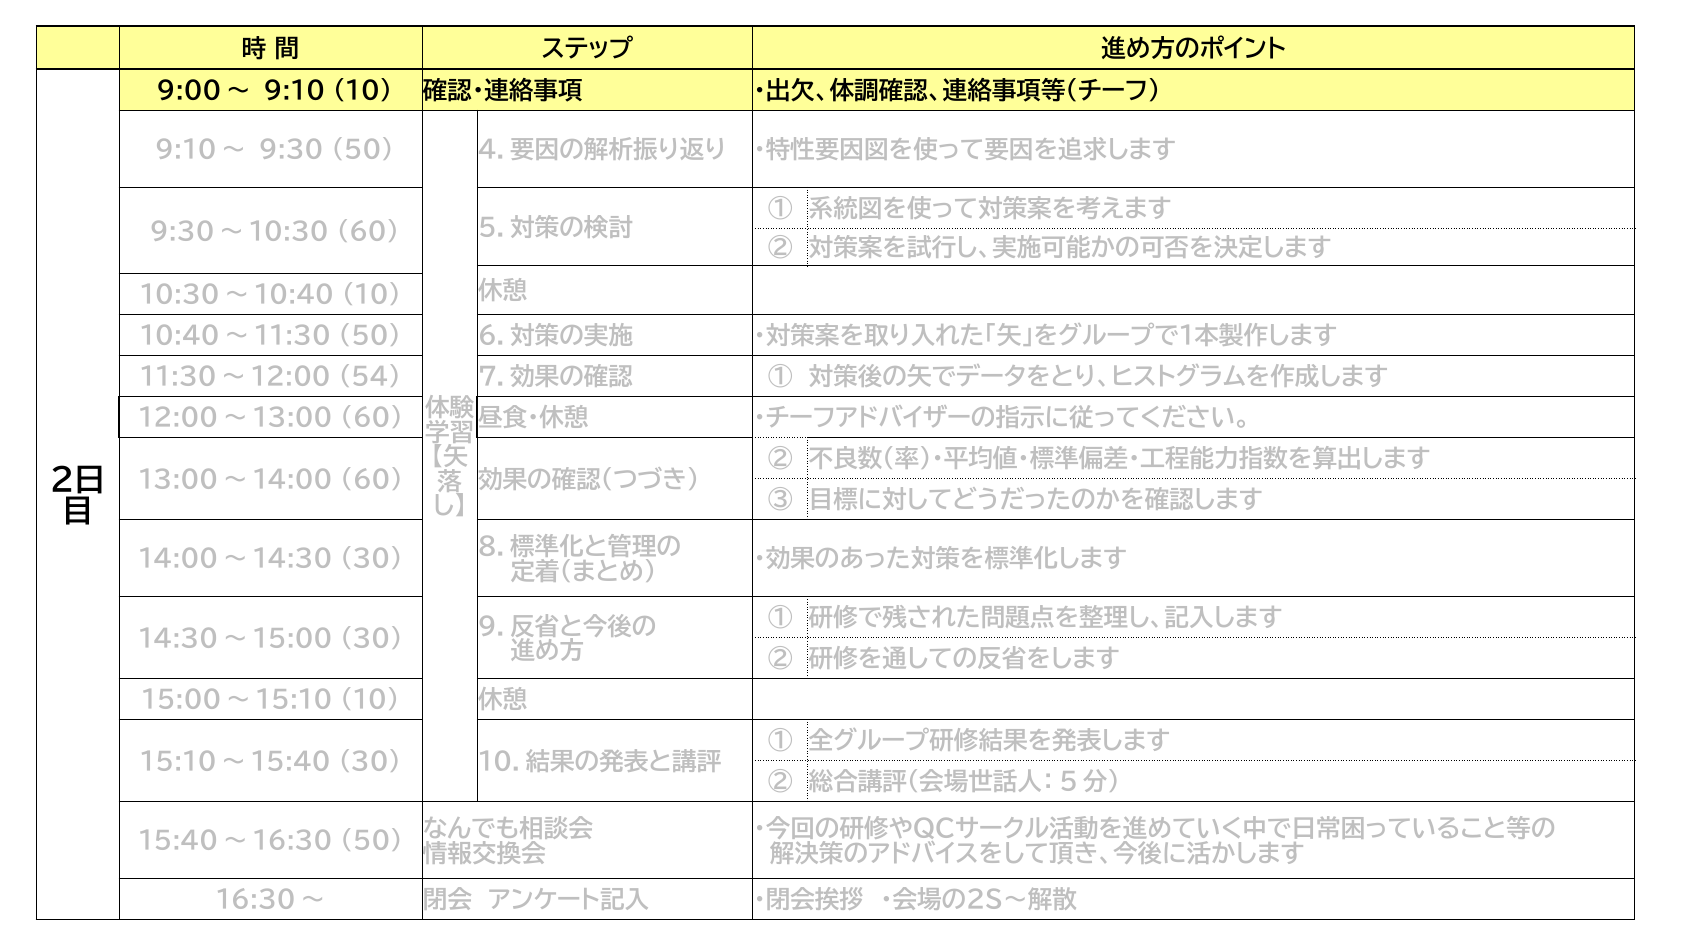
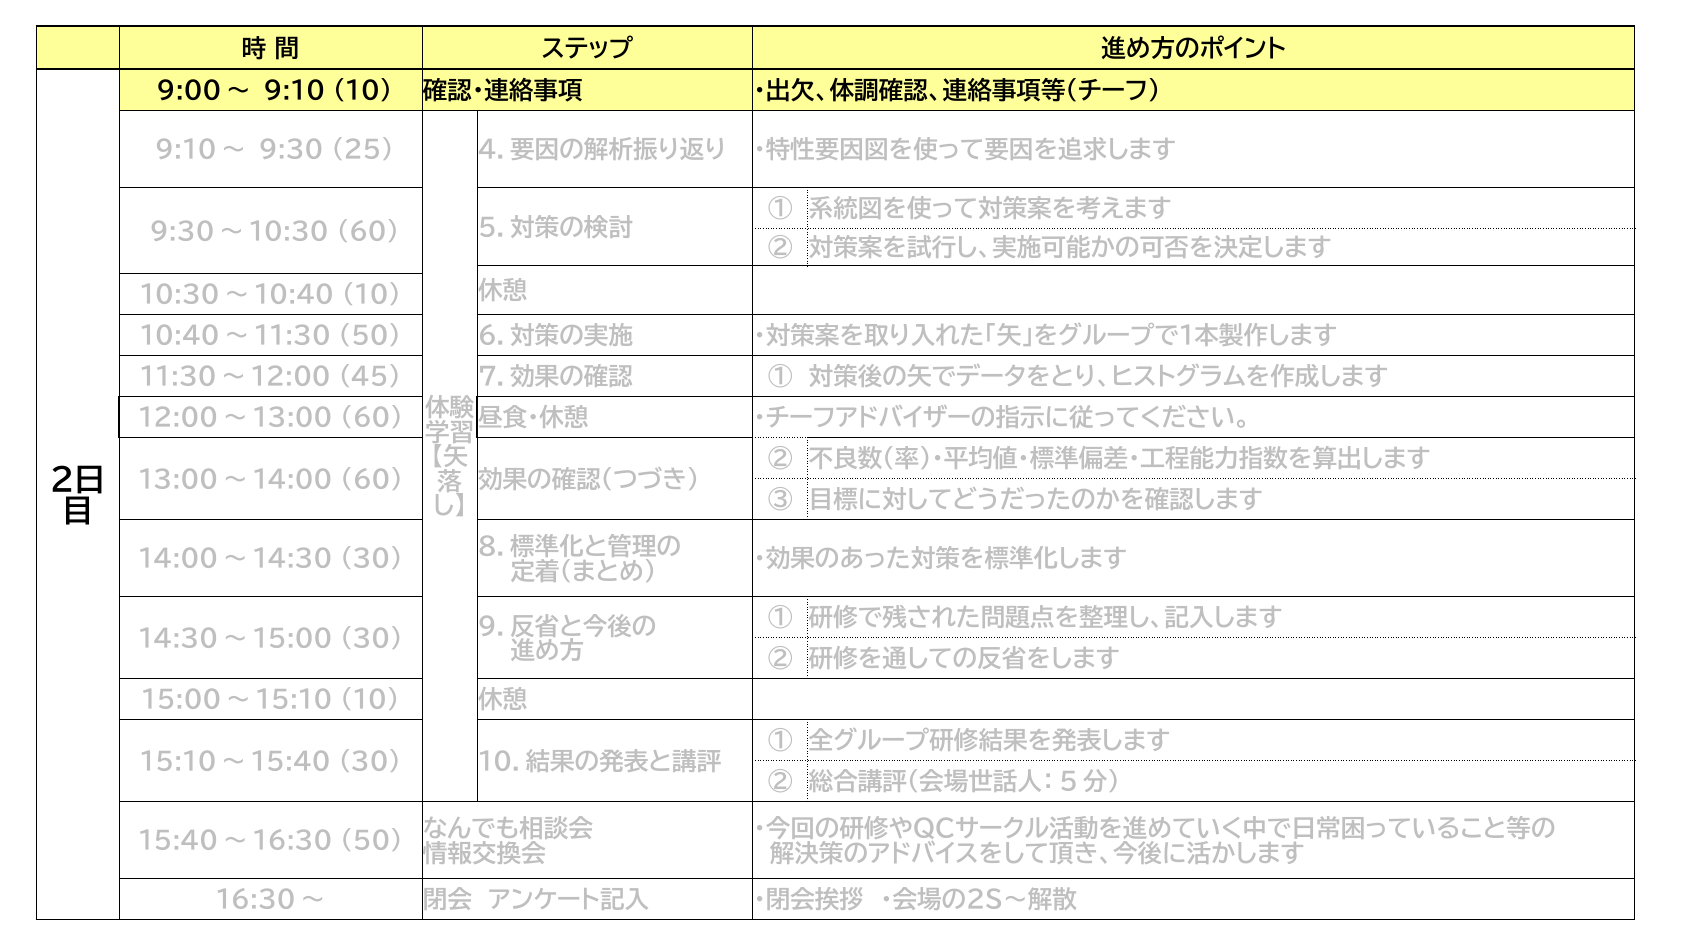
9:30 50: 50 -> 25
54: 54 -> 45
